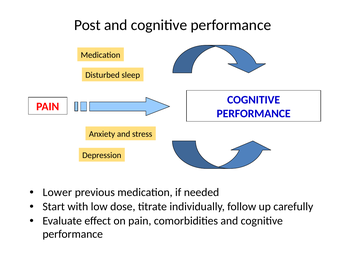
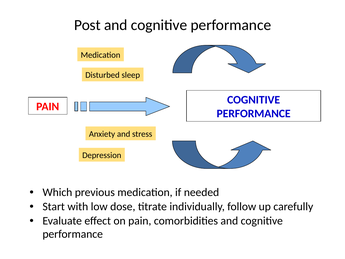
Lower: Lower -> Which
